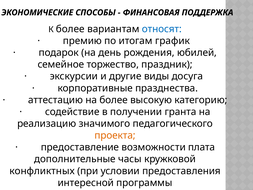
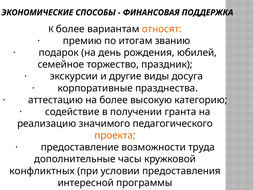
относят colour: blue -> orange
график: график -> званию
плата: плата -> труда
